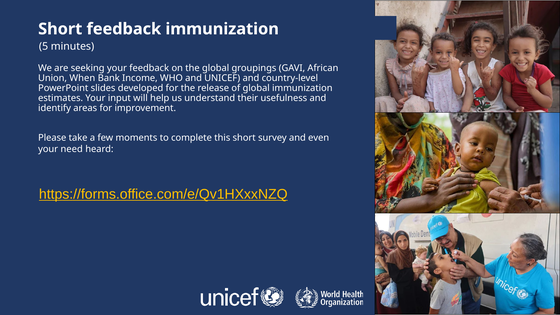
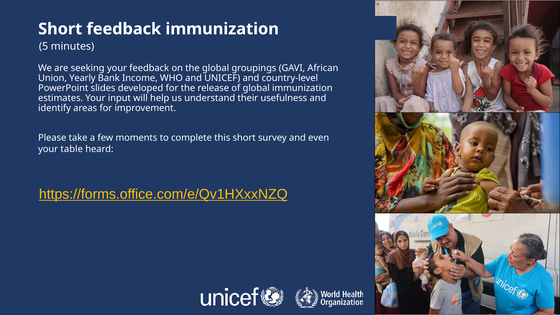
When: When -> Yearly
need: need -> table
